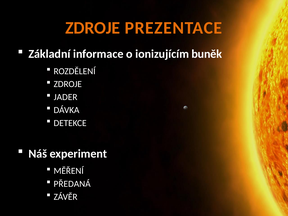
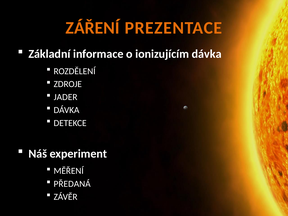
ZDROJE at (93, 28): ZDROJE -> ZÁŘENÍ
ionizujícím buněk: buněk -> dávka
